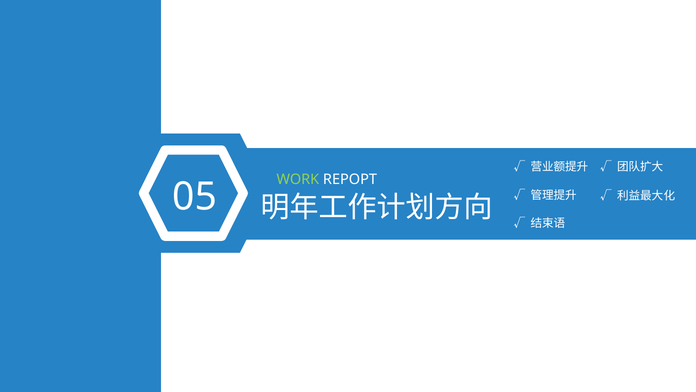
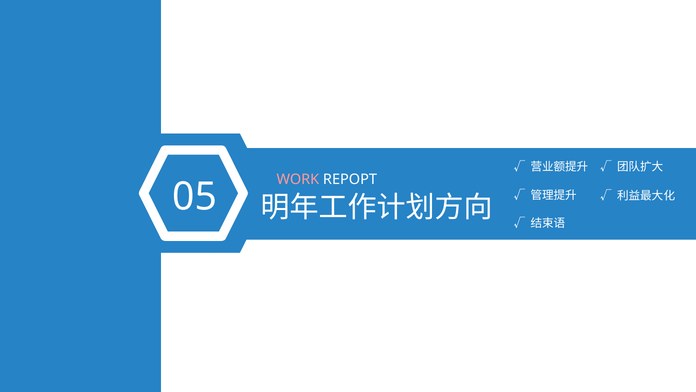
WORK colour: light green -> pink
